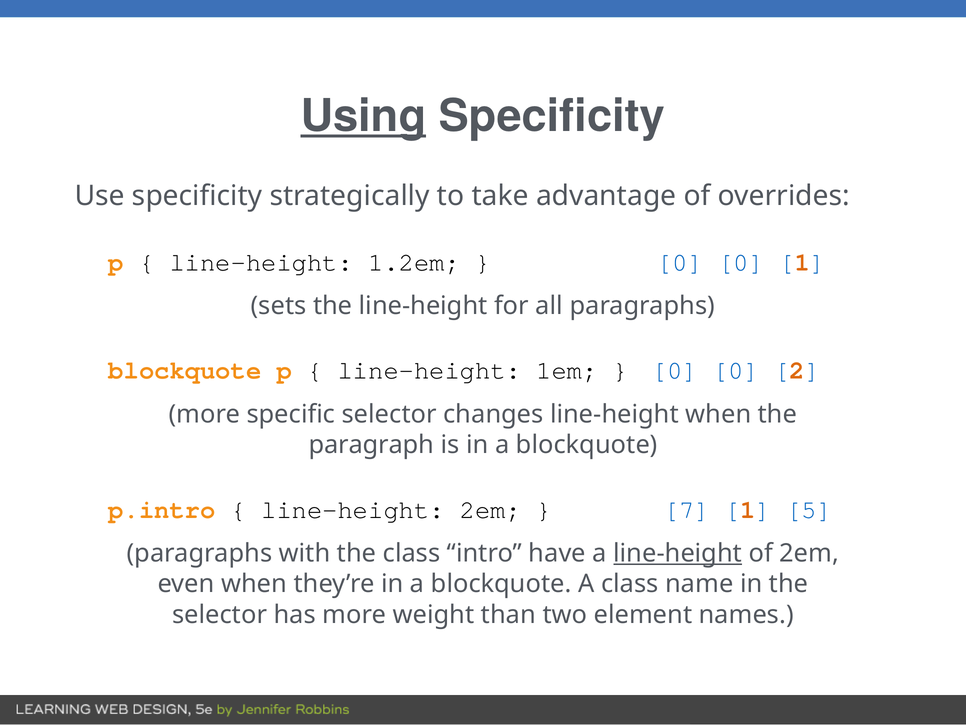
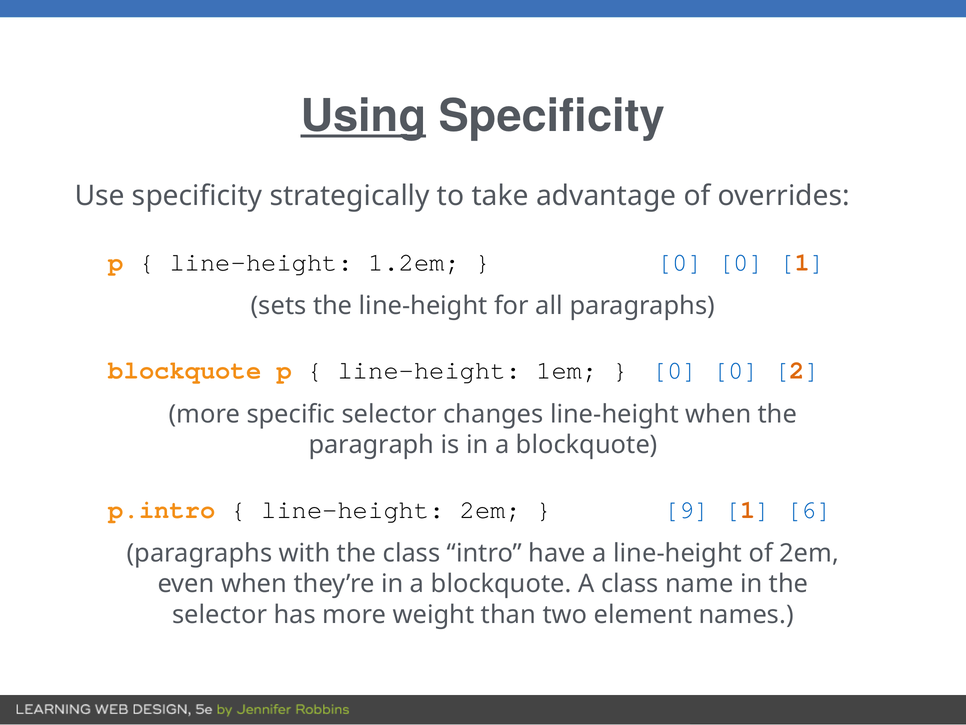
7: 7 -> 9
5: 5 -> 6
line-height at (678, 553) underline: present -> none
